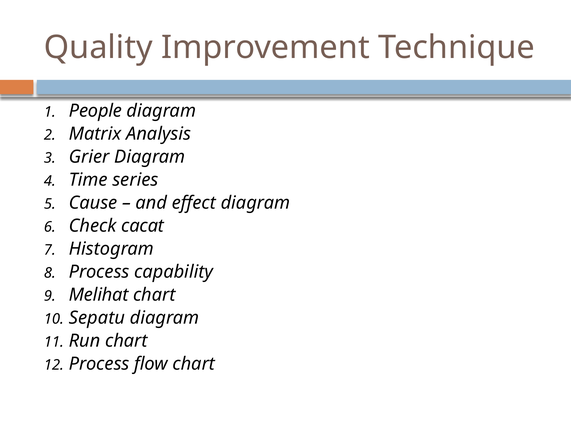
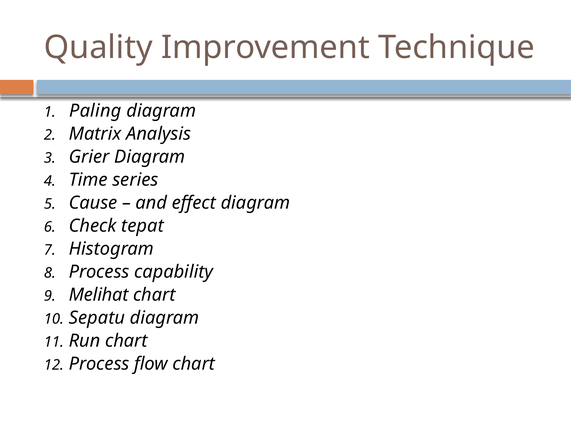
People: People -> Paling
cacat: cacat -> tepat
